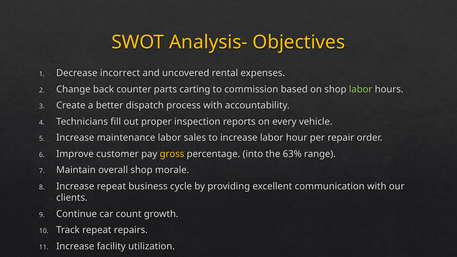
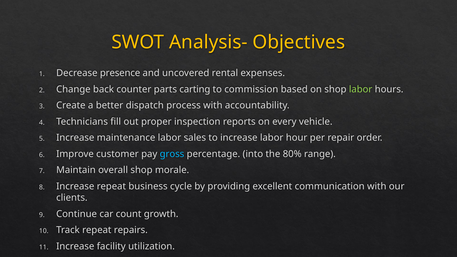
incorrect: incorrect -> presence
gross colour: yellow -> light blue
63%: 63% -> 80%
